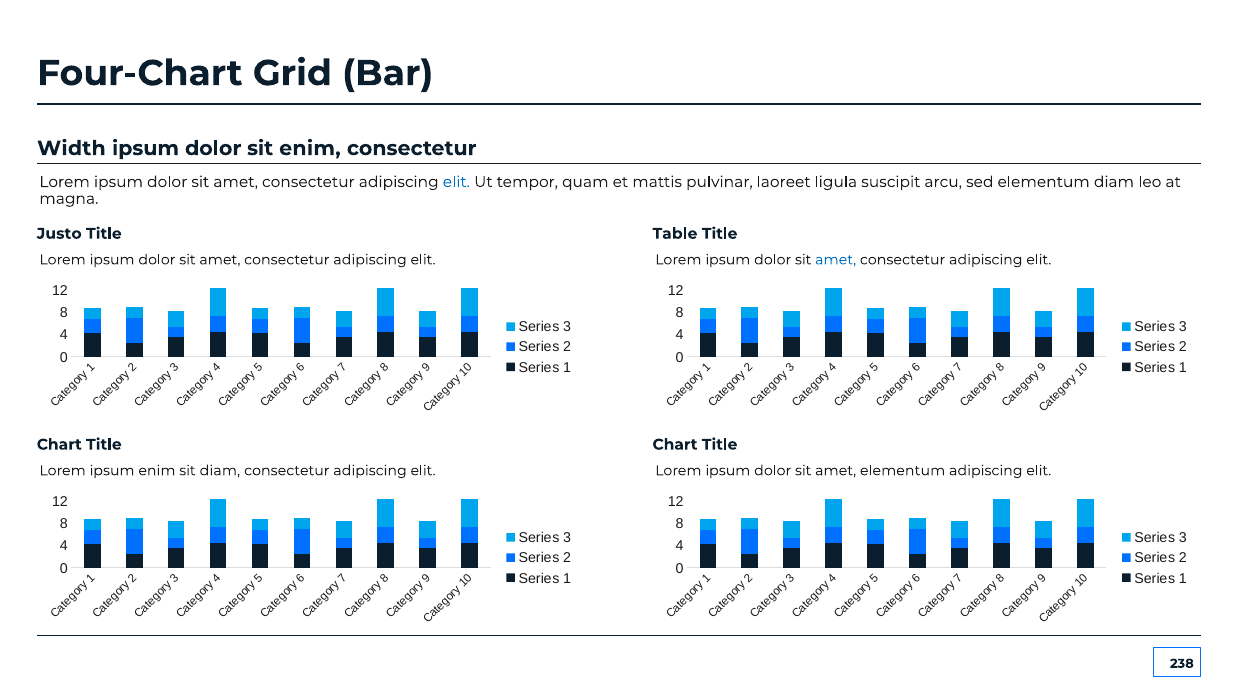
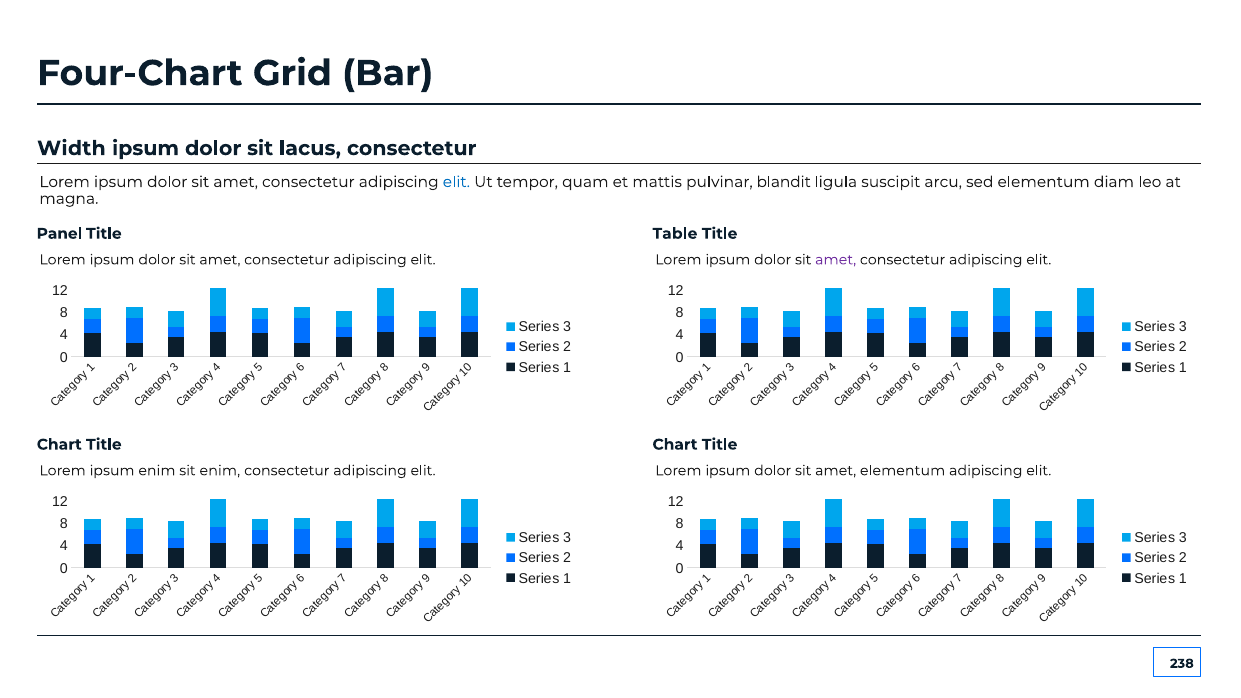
sit enim: enim -> lacus
laoreet: laoreet -> blandit
Justo: Justo -> Panel
amet at (836, 260) colour: blue -> purple
sit diam: diam -> enim
